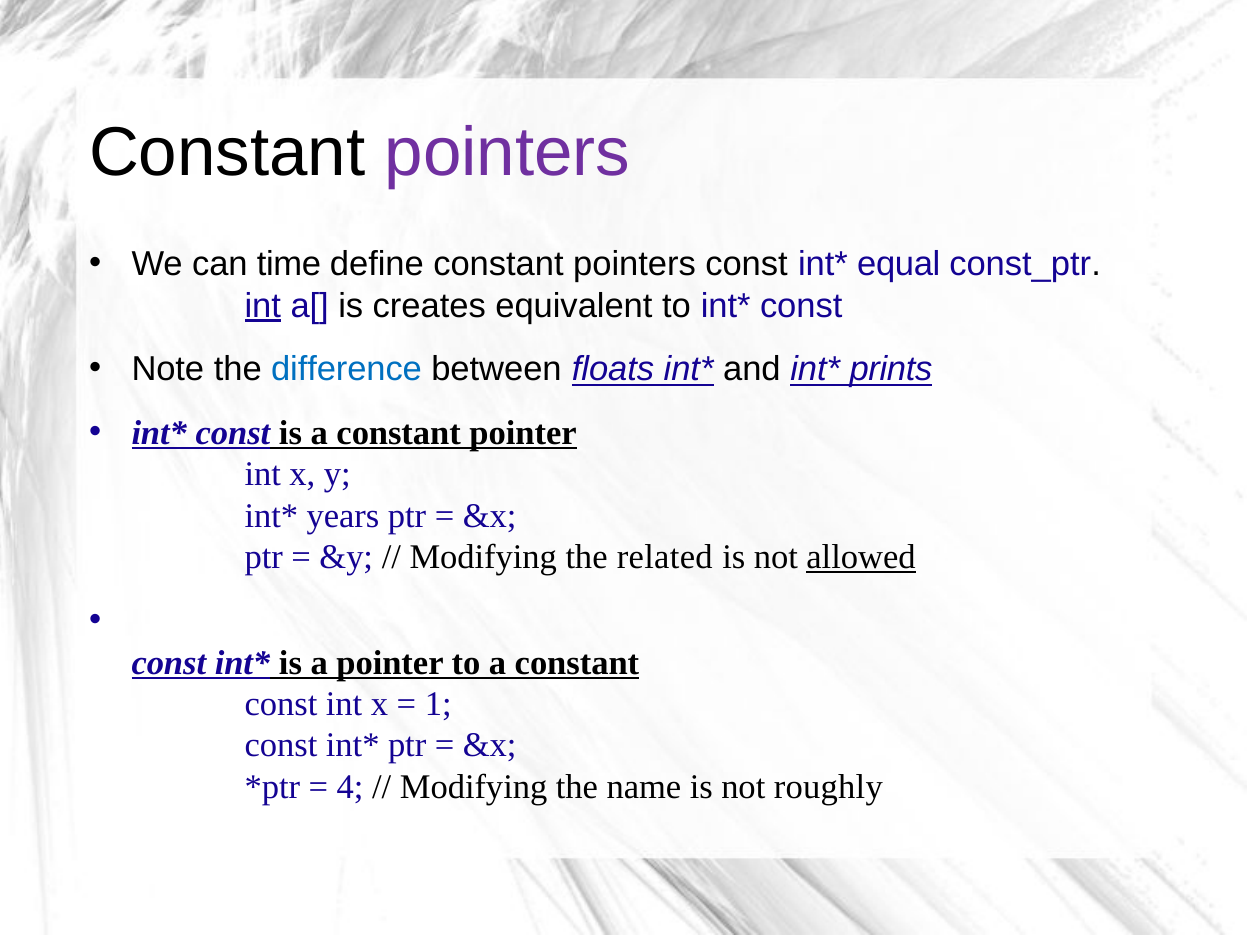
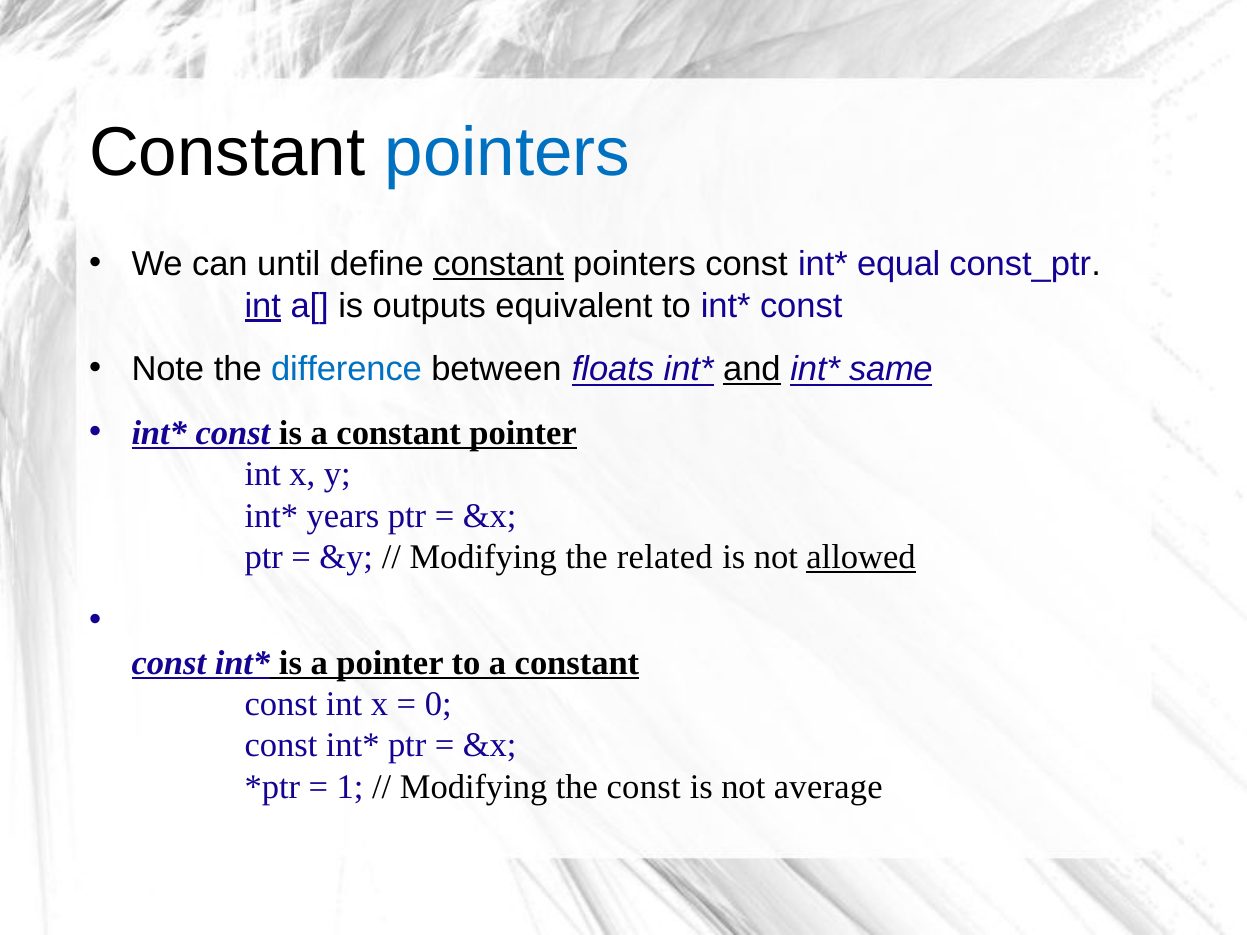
pointers at (508, 153) colour: purple -> blue
time: time -> until
constant at (498, 264) underline: none -> present
creates: creates -> outputs
and underline: none -> present
prints: prints -> same
1: 1 -> 0
4: 4 -> 1
the name: name -> const
roughly: roughly -> average
